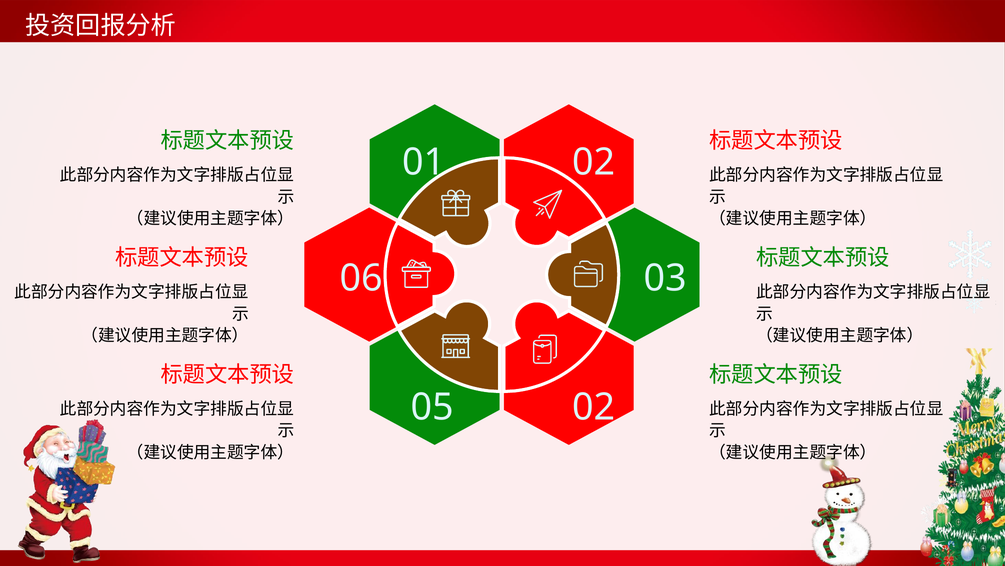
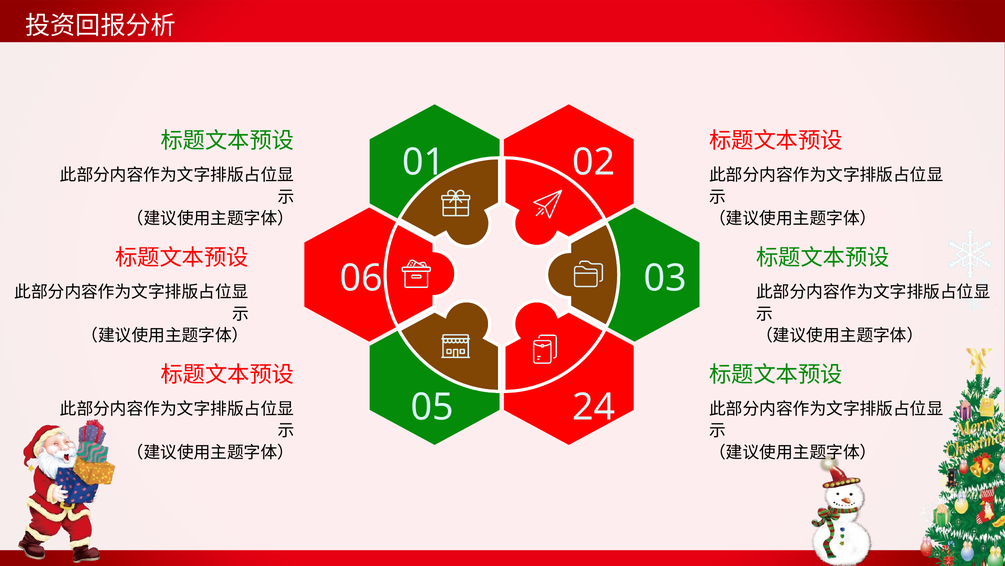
05 02: 02 -> 24
